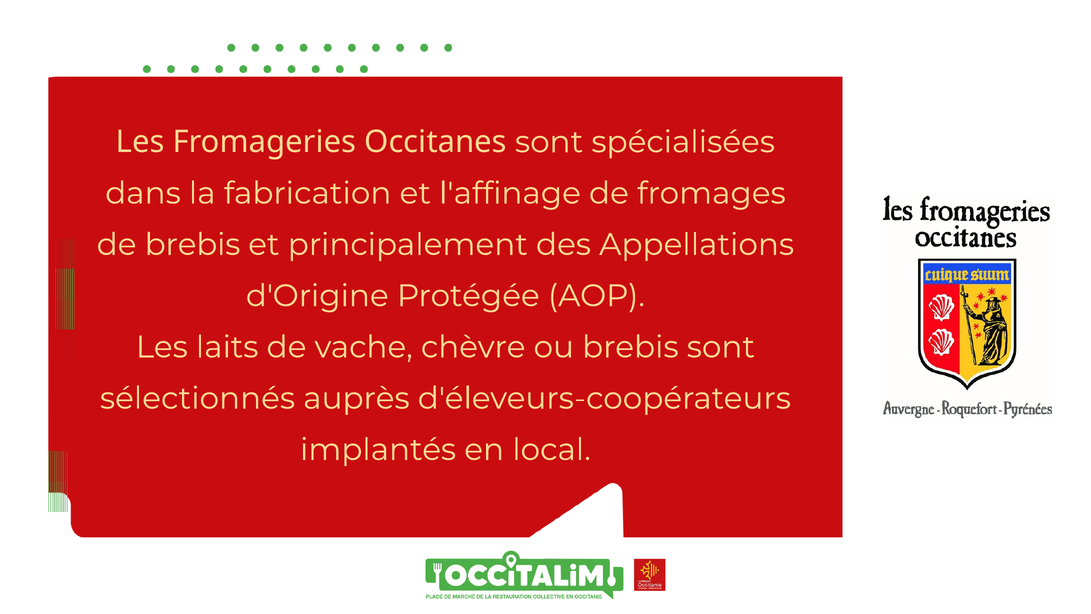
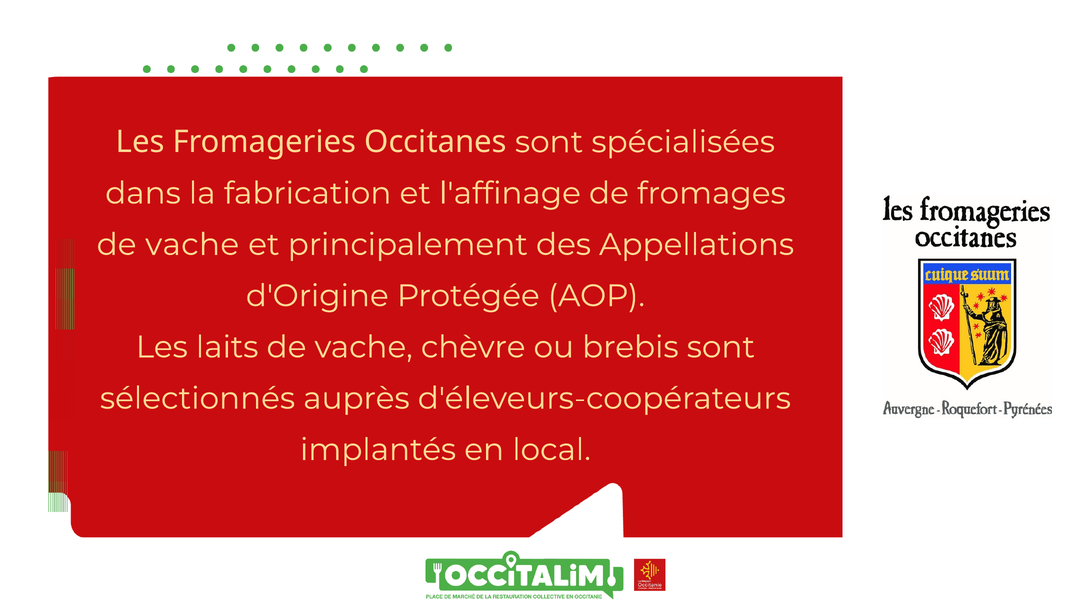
brebis at (193, 244): brebis -> vache
